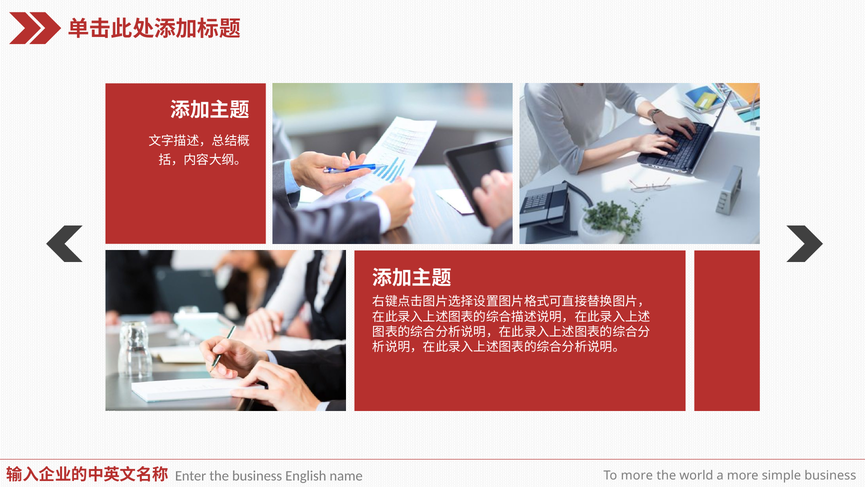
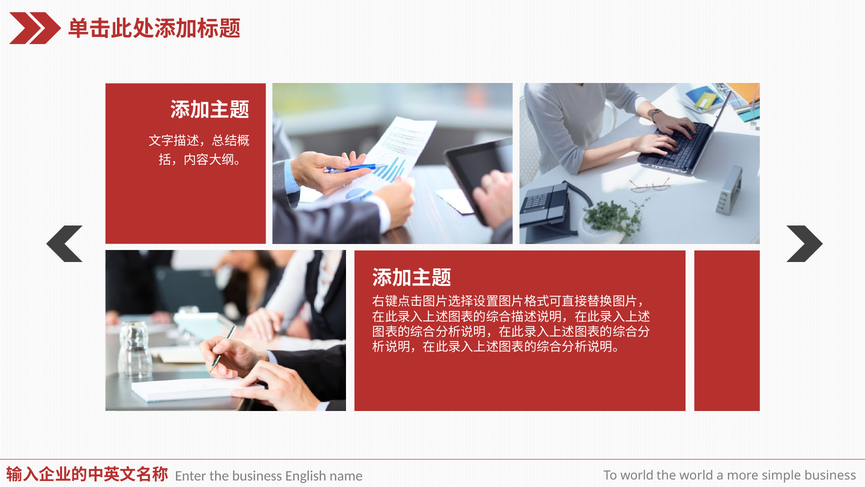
To more: more -> world
